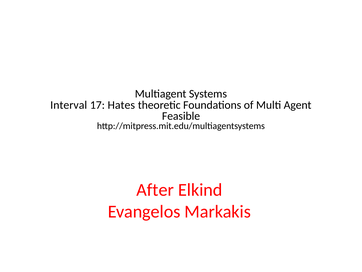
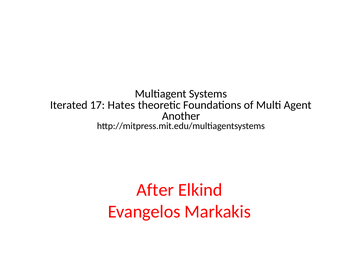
Interval: Interval -> Iterated
Feasible: Feasible -> Another
